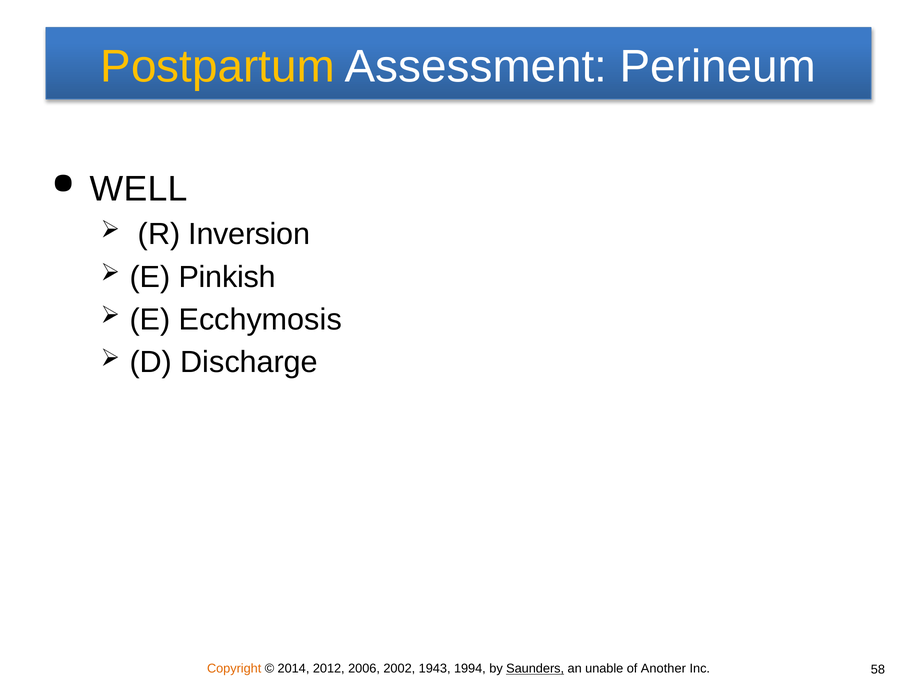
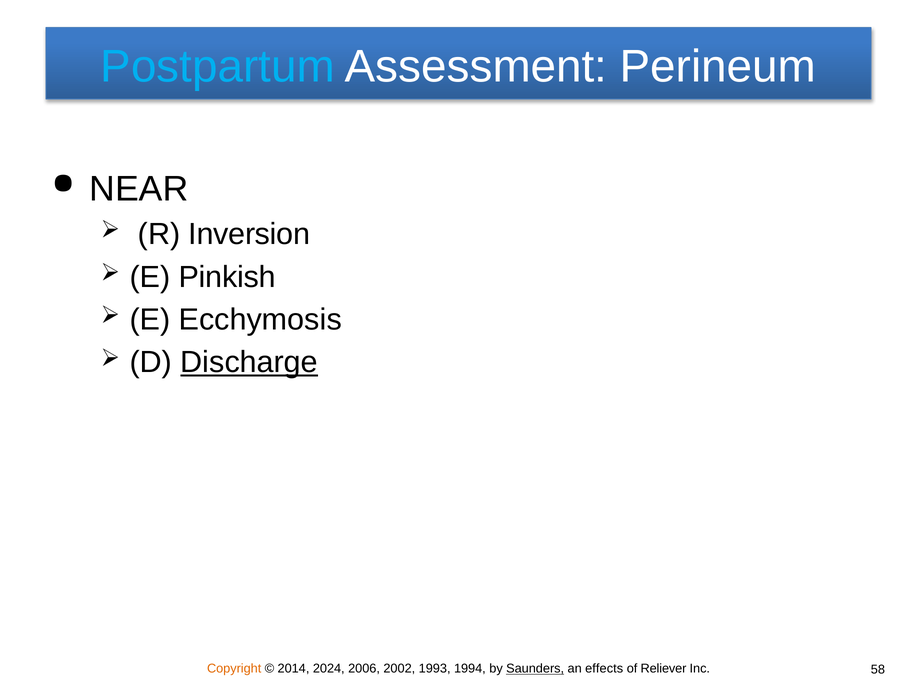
Postpartum colour: yellow -> light blue
WELL: WELL -> NEAR
Discharge underline: none -> present
2012: 2012 -> 2024
1943: 1943 -> 1993
unable: unable -> effects
Another: Another -> Reliever
